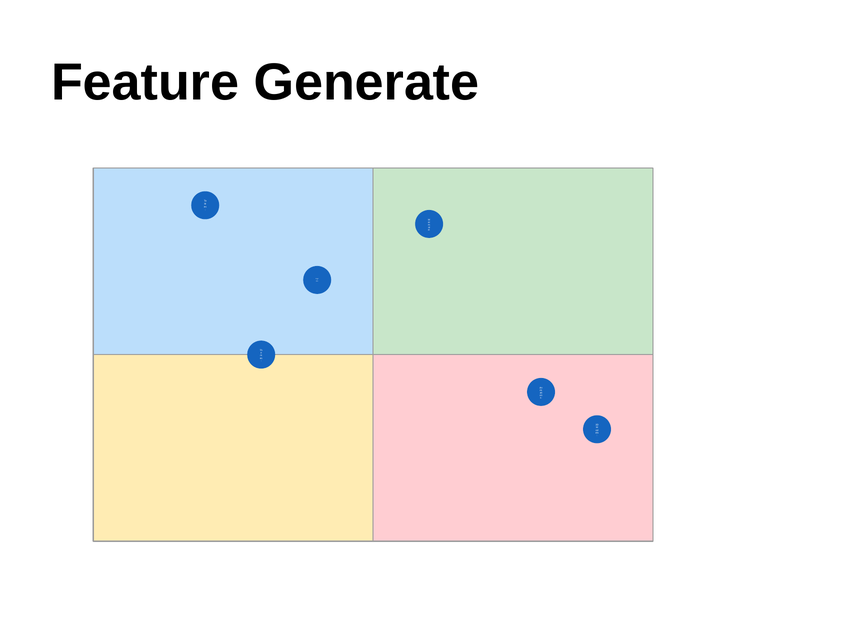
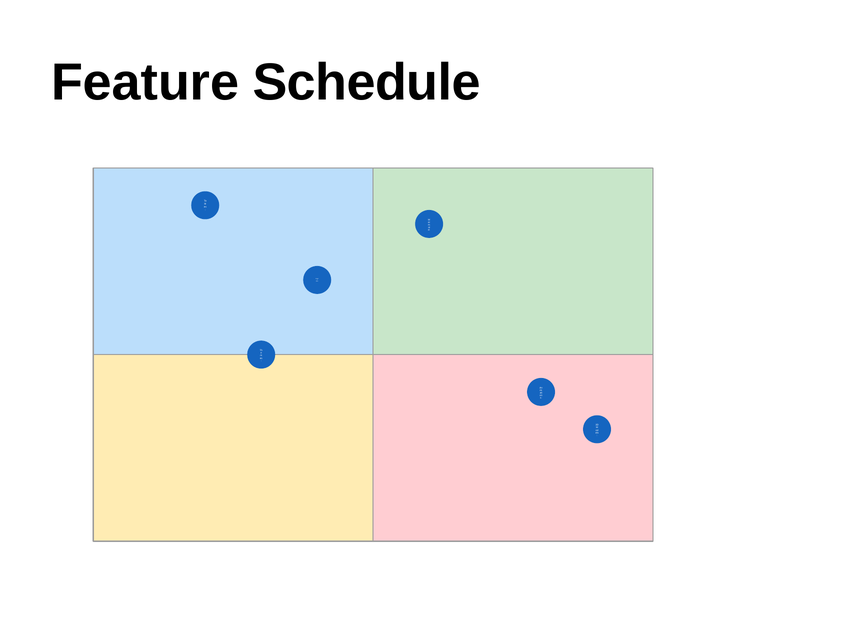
Generate: Generate -> Schedule
